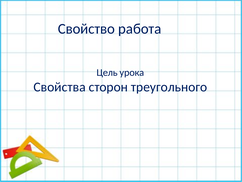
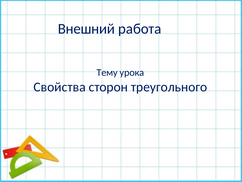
Свойство: Свойство -> Внешний
Цель: Цель -> Тему
